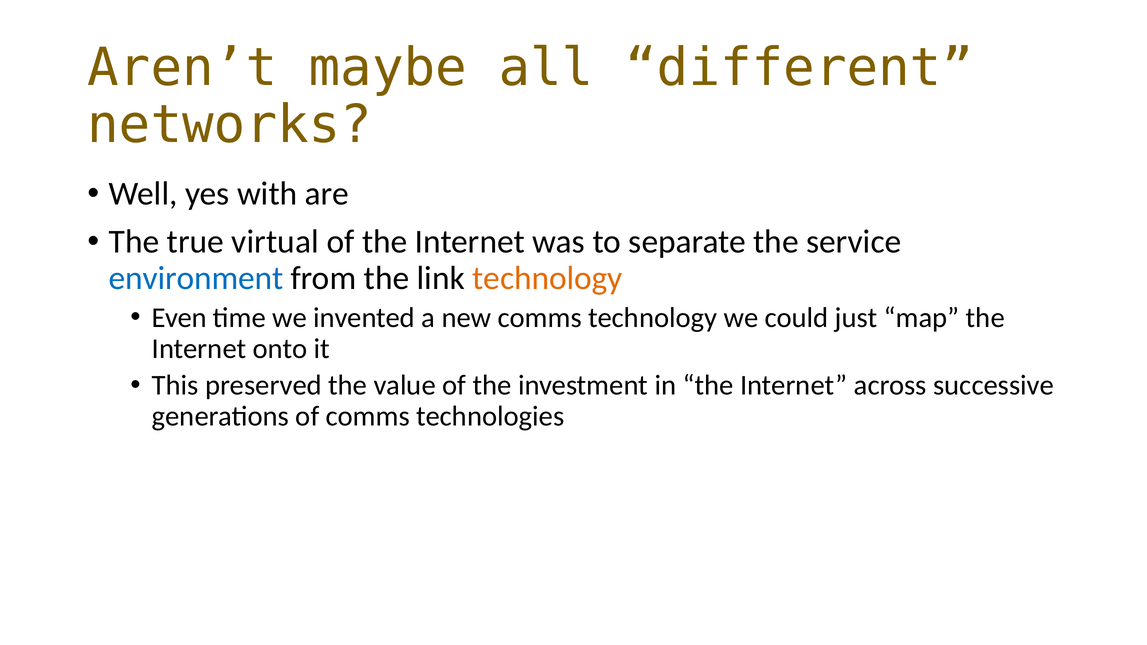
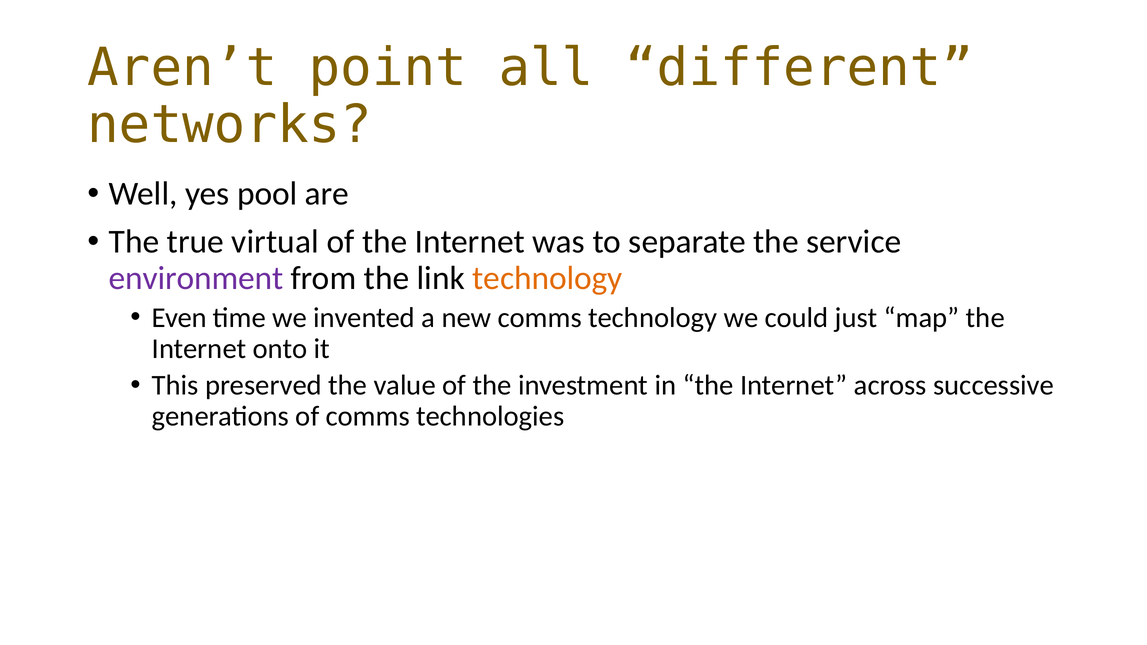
maybe: maybe -> point
with: with -> pool
environment colour: blue -> purple
